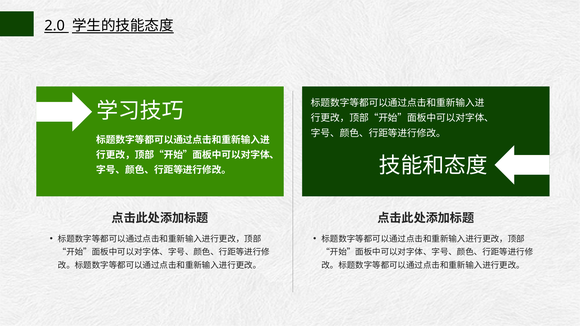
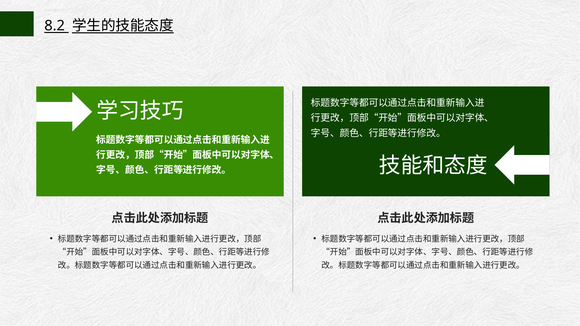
2.0: 2.0 -> 8.2
